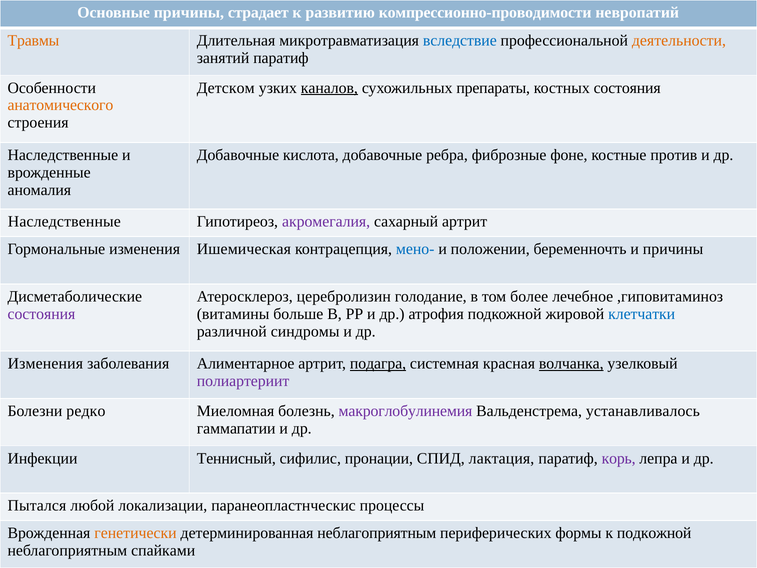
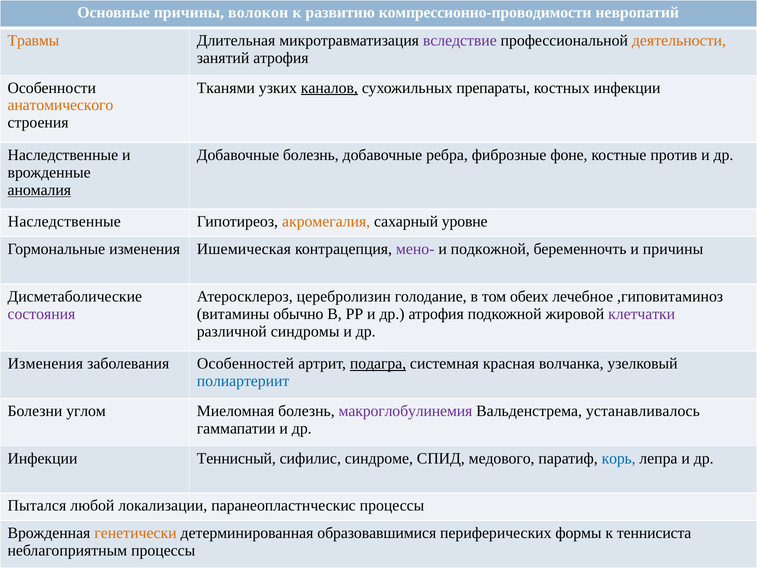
страдает: страдает -> волокон
вследствие colour: blue -> purple
занятий паратиф: паратиф -> атрофия
Детском: Детском -> Тканями
костных состояния: состояния -> инфекции
Добавочные кислота: кислота -> болезнь
аномалия underline: none -> present
акромегалия colour: purple -> orange
сахарный артрит: артрит -> уровне
мено- colour: blue -> purple
и положении: положении -> подкожной
более: более -> обеих
больше: больше -> обычно
клетчатки colour: blue -> purple
Алиментарное: Алиментарное -> Особенностей
волчанка underline: present -> none
полиартериит colour: purple -> blue
редко: редко -> углом
пронации: пронации -> синдроме
лактация: лактация -> медового
корь colour: purple -> blue
детерминированная неблагоприятным: неблагоприятным -> образовавшимися
к подкожной: подкожной -> теннисиста
неблагоприятным спайками: спайками -> процессы
